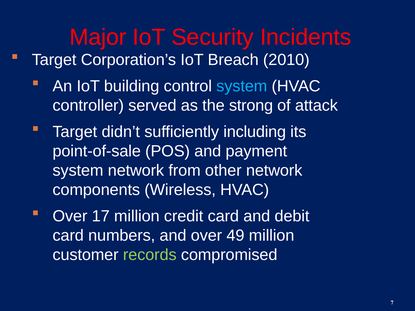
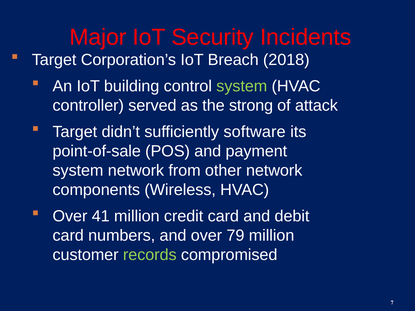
2010: 2010 -> 2018
system at (242, 86) colour: light blue -> light green
including: including -> software
17: 17 -> 41
49: 49 -> 79
